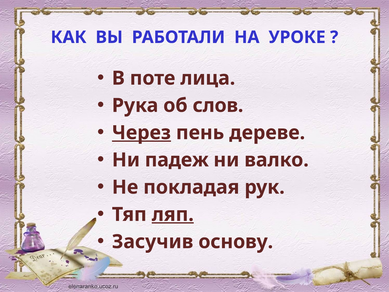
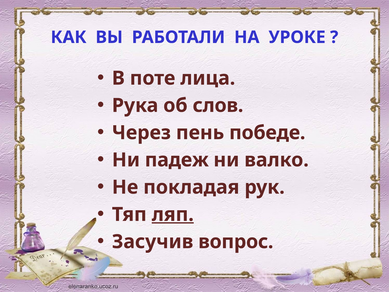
Через underline: present -> none
дереве: дереве -> победе
основу: основу -> вопрос
